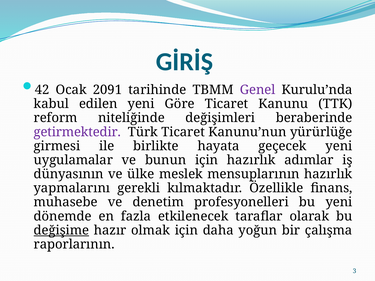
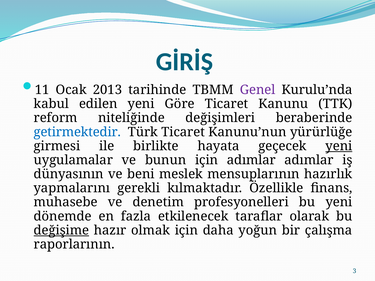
42: 42 -> 11
2091: 2091 -> 2013
getirmektedir colour: purple -> blue
yeni at (339, 146) underline: none -> present
için hazırlık: hazırlık -> adımlar
ülke: ülke -> beni
